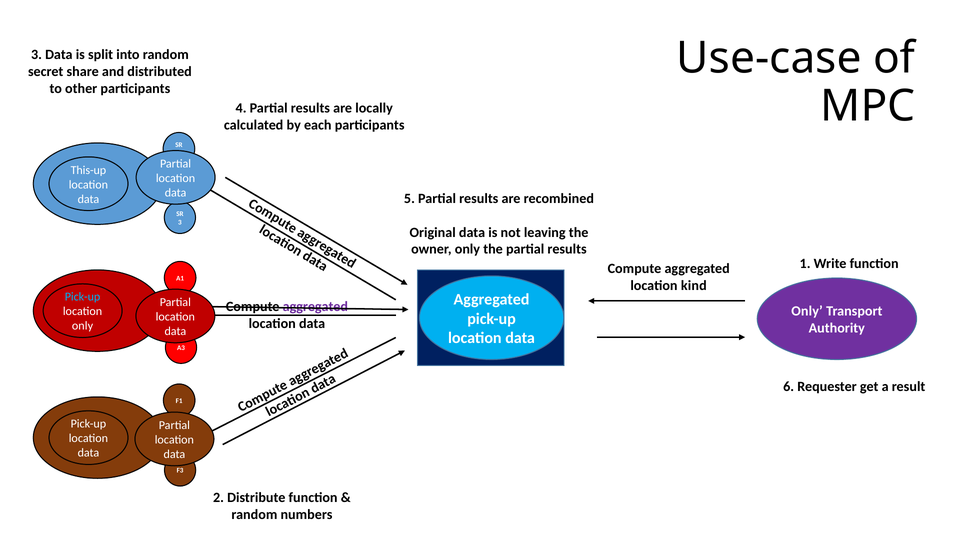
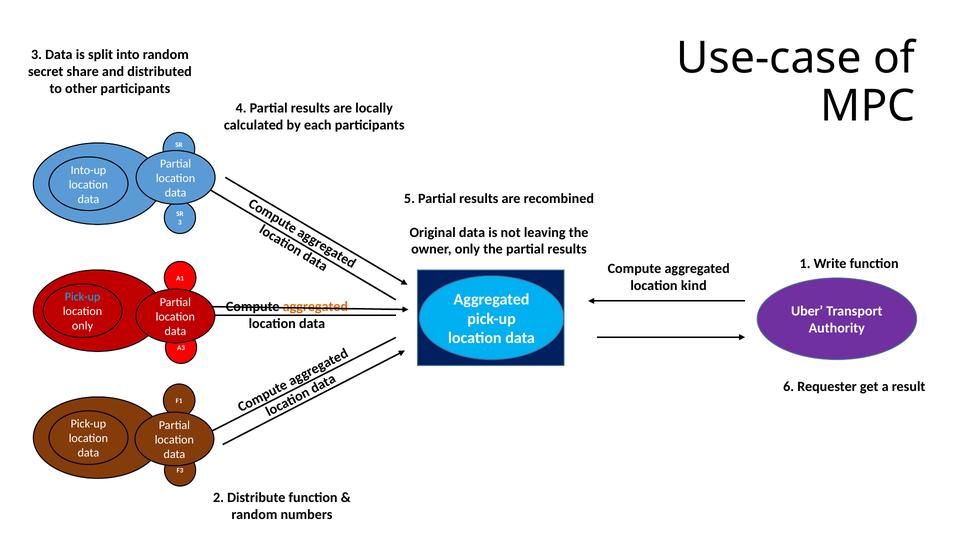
This-up: This-up -> Into-up
aggregated at (315, 307) colour: purple -> orange
Only at (807, 311): Only -> Uber
